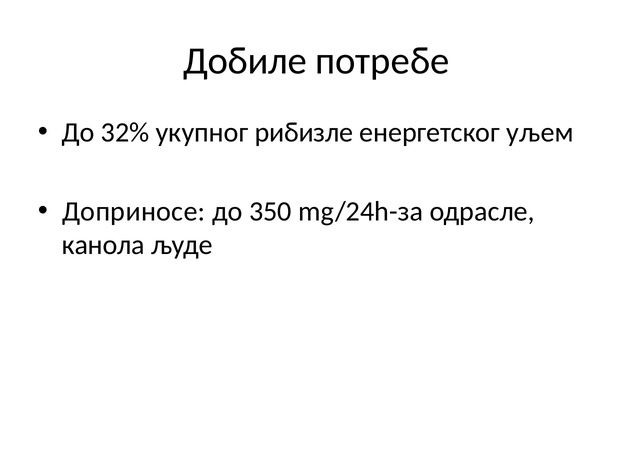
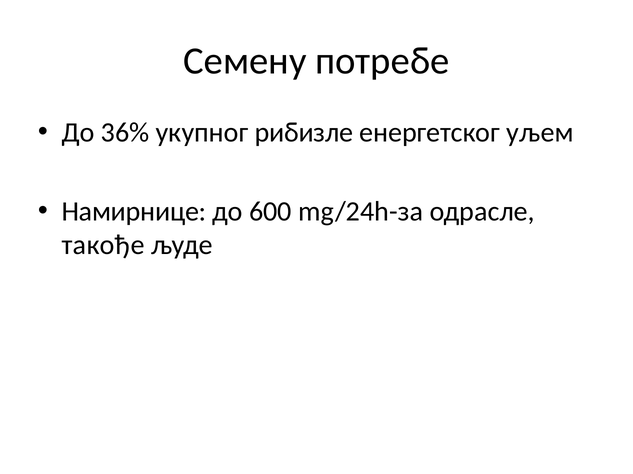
Добиле: Добиле -> Семену
32%: 32% -> 36%
Доприносе: Доприносе -> Намирнице
350: 350 -> 600
канола: канола -> такође
